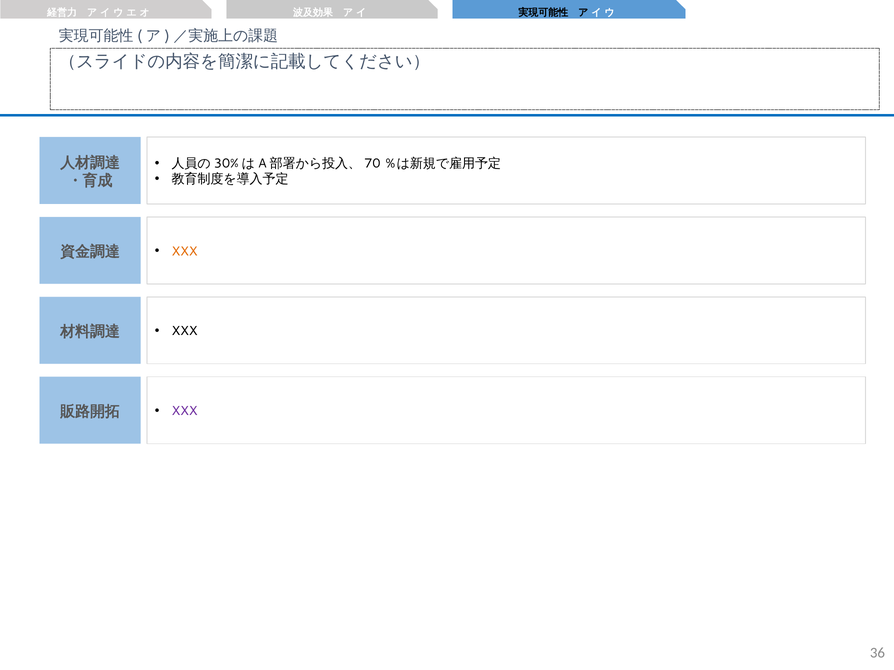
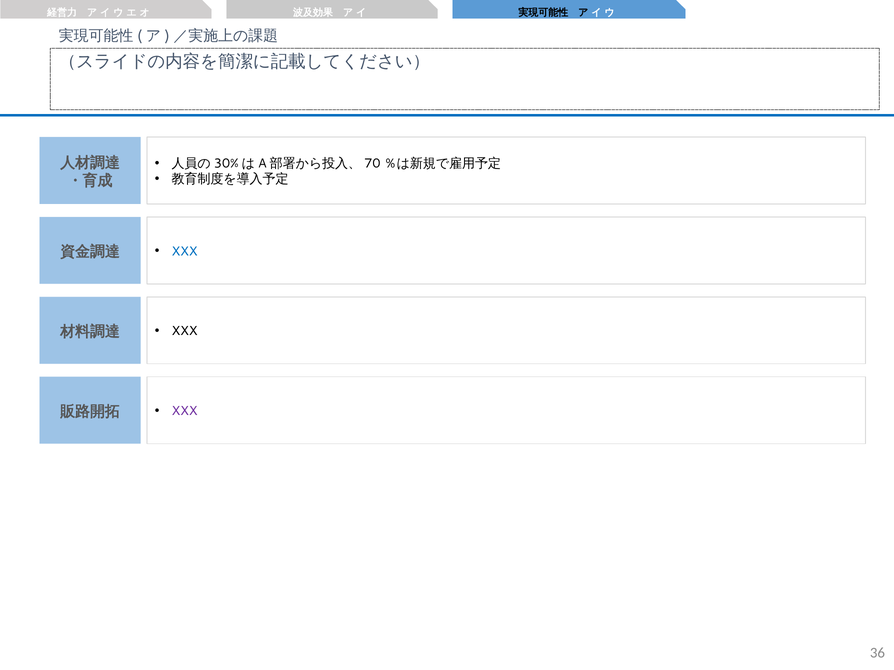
XXX at (185, 251) colour: orange -> blue
